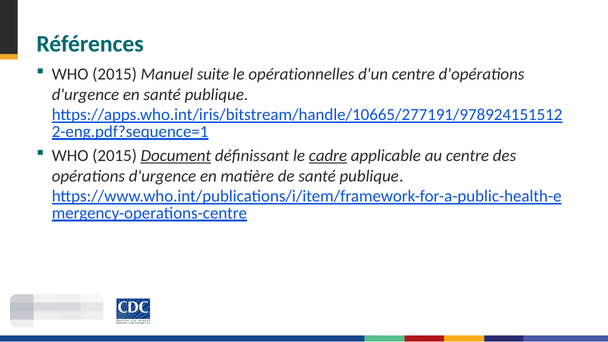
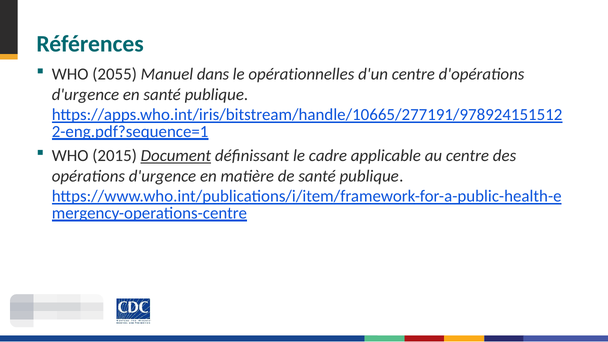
2015 at (115, 74): 2015 -> 2055
suite: suite -> dans
cadre underline: present -> none
